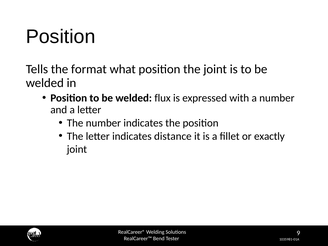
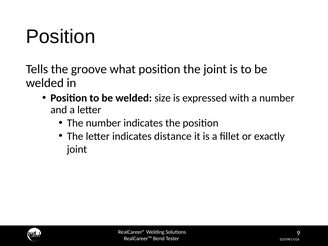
format: format -> groove
flux: flux -> size
